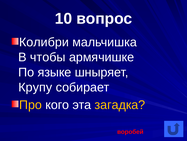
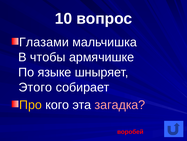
Колибри: Колибри -> Глазами
Крупу: Крупу -> Этого
загадка colour: yellow -> pink
